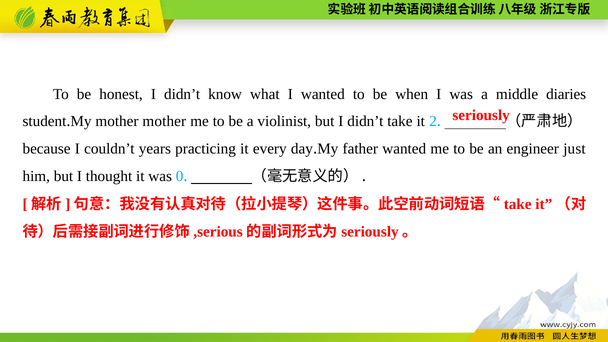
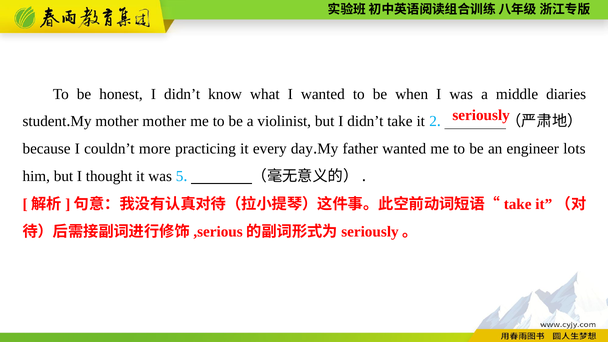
years: years -> more
just: just -> lots
0: 0 -> 5
